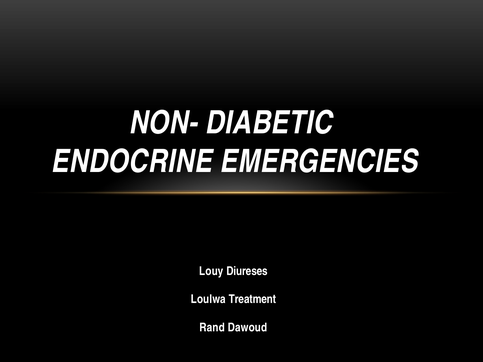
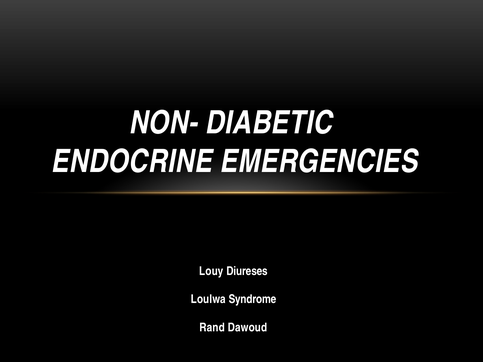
Treatment: Treatment -> Syndrome
